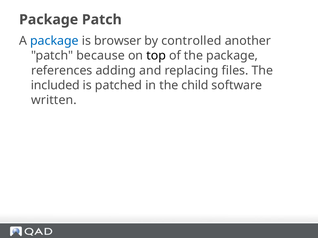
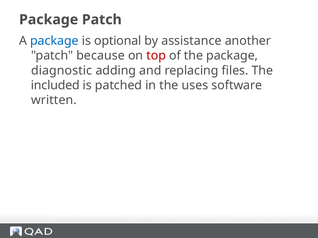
browser: browser -> optional
controlled: controlled -> assistance
top colour: black -> red
references: references -> diagnostic
child: child -> uses
